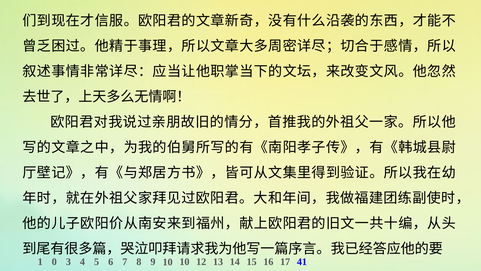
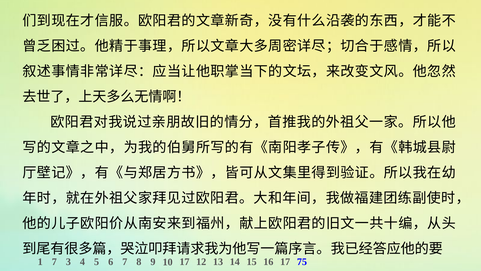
1 0: 0 -> 7
10 10: 10 -> 17
41: 41 -> 75
